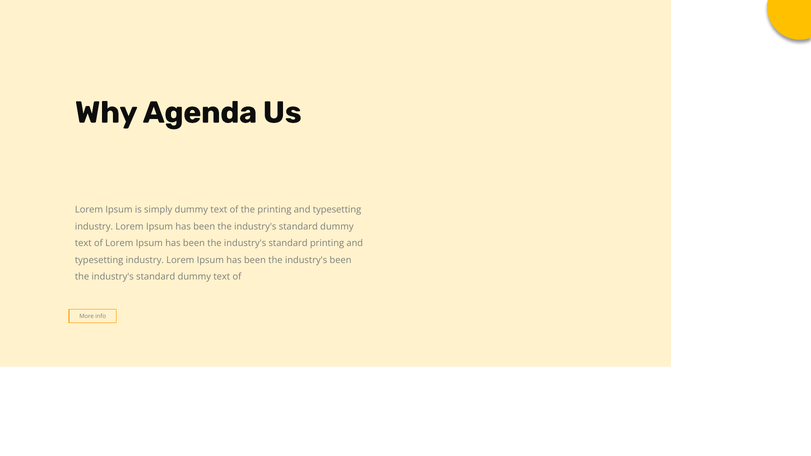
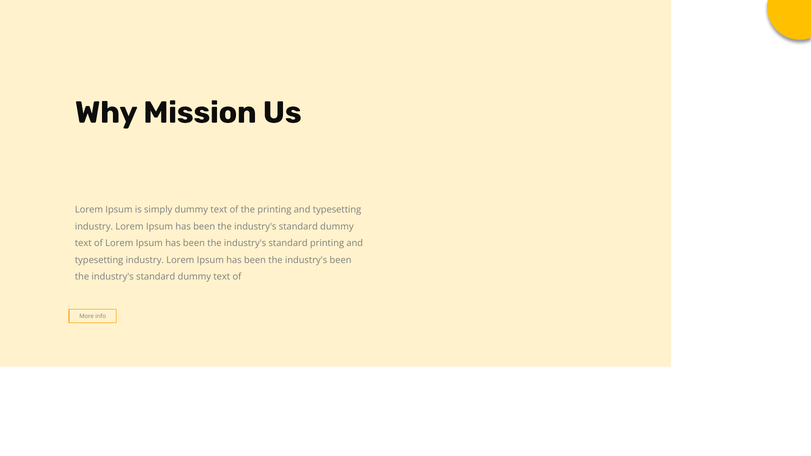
Agenda: Agenda -> Mission
